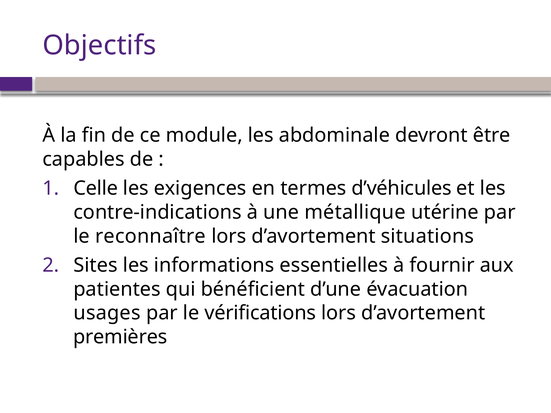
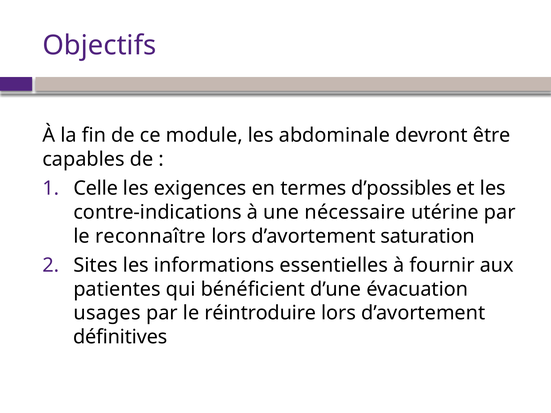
d’véhicules: d’véhicules -> d’possibles
métallique: métallique -> nécessaire
situations: situations -> saturation
vérifications: vérifications -> réintroduire
premières: premières -> définitives
